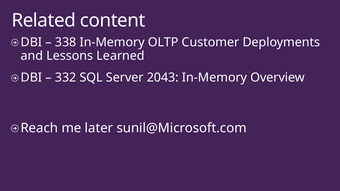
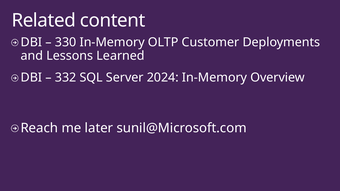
338: 338 -> 330
2043: 2043 -> 2024
